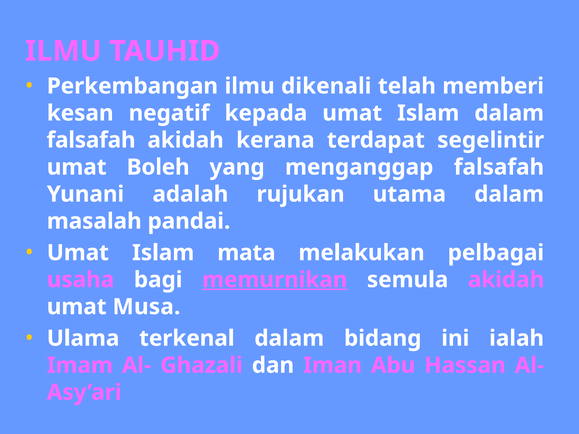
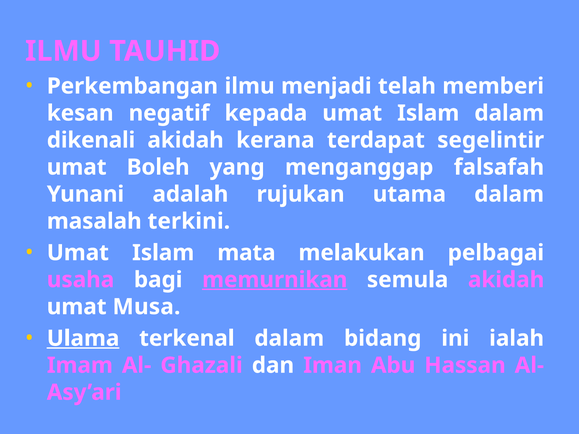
dikenali: dikenali -> menjadi
falsafah at (91, 140): falsafah -> dikenali
pandai: pandai -> terkini
Ulama underline: none -> present
